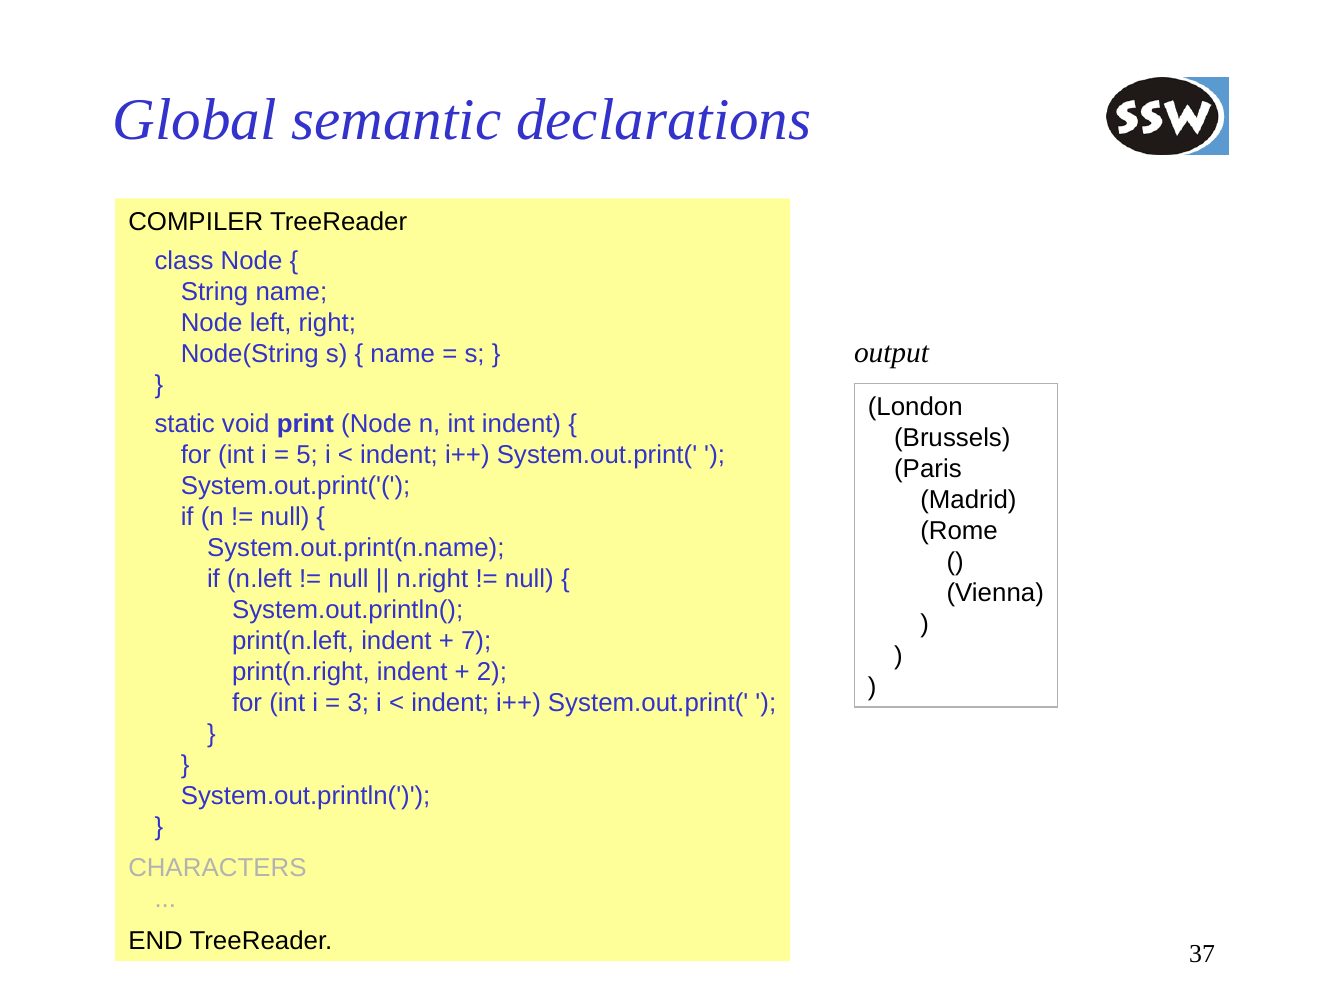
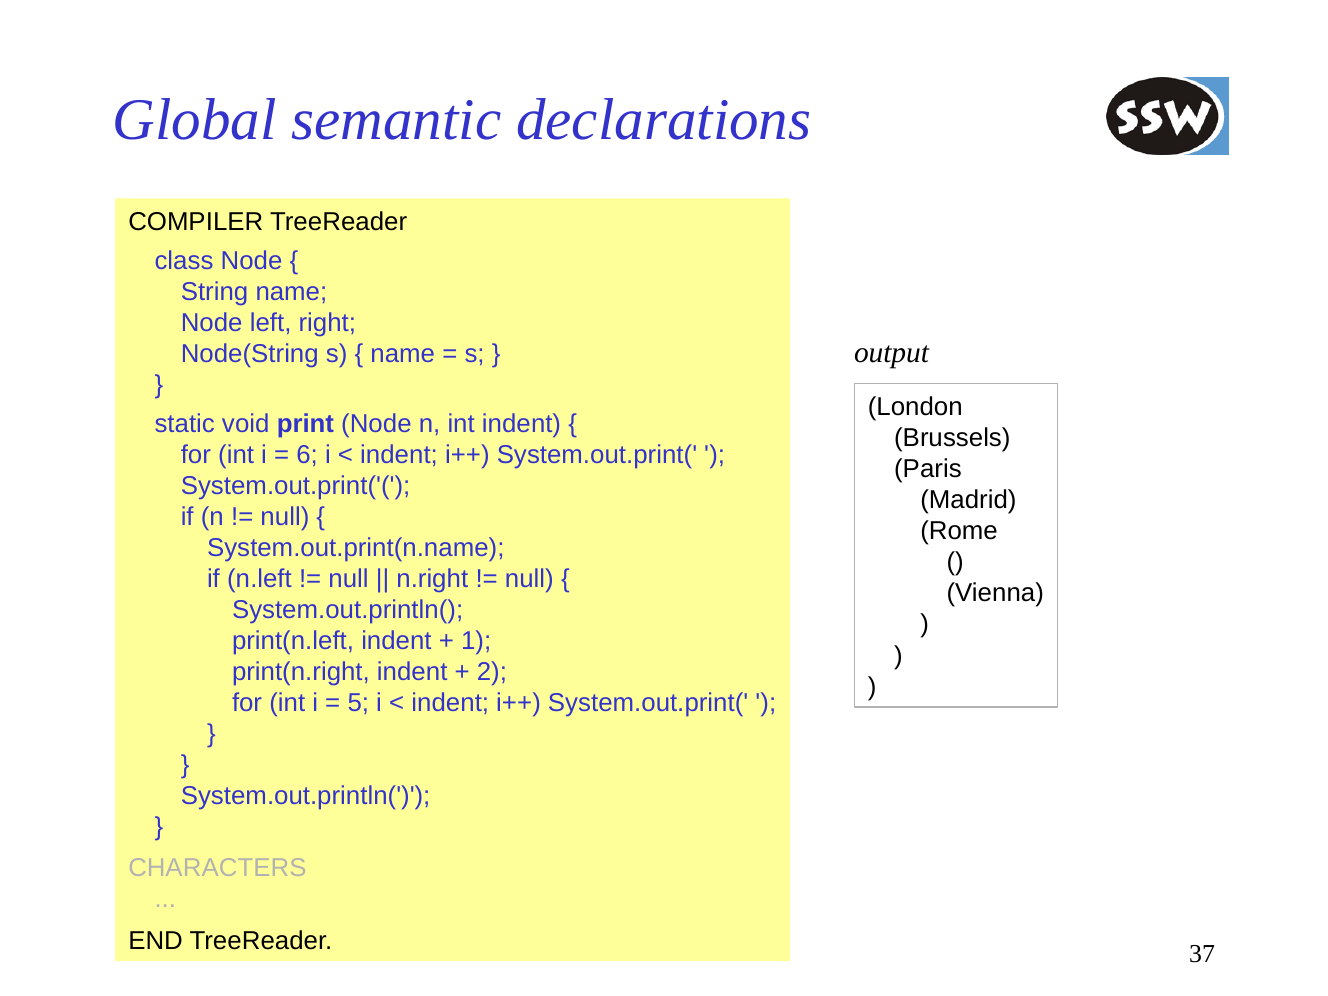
5: 5 -> 6
7: 7 -> 1
3: 3 -> 5
